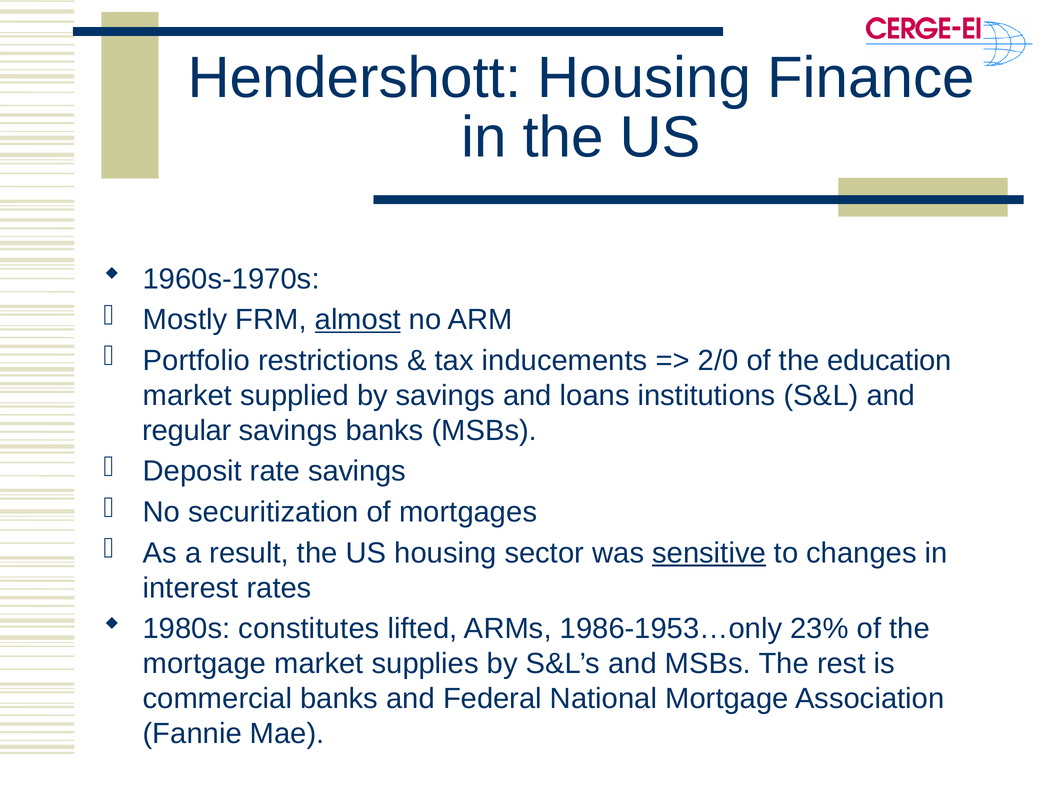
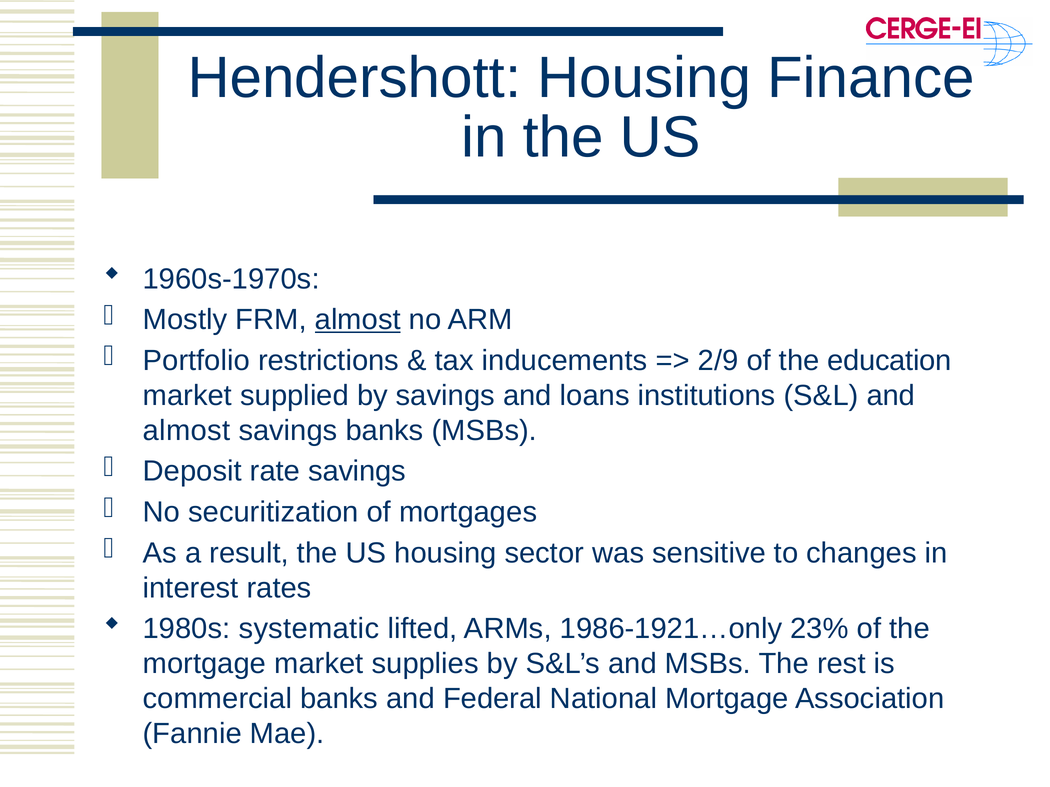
2/0: 2/0 -> 2/9
regular at (187, 431): regular -> almost
sensitive underline: present -> none
constitutes: constitutes -> systematic
1986-1953…only: 1986-1953…only -> 1986-1921…only
